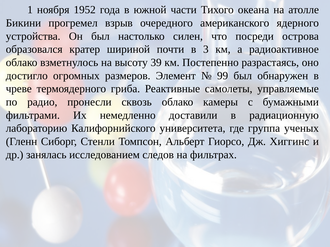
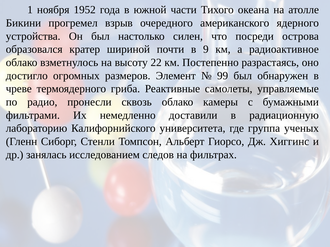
3: 3 -> 9
39: 39 -> 22
